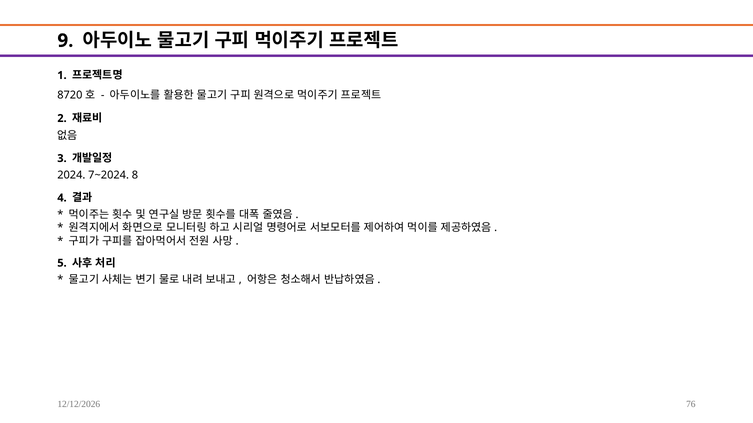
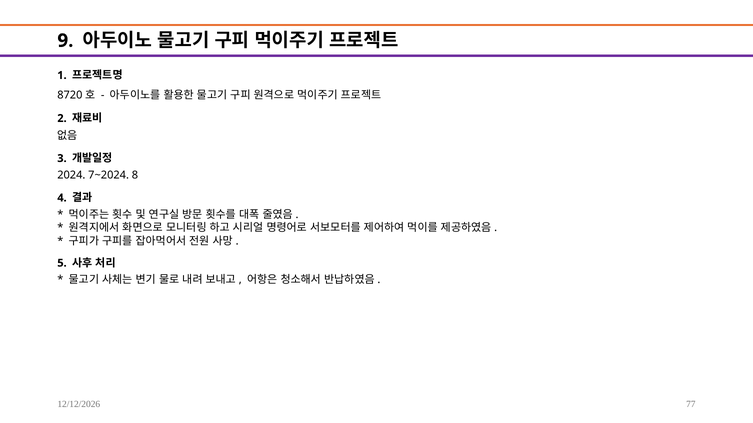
76: 76 -> 77
